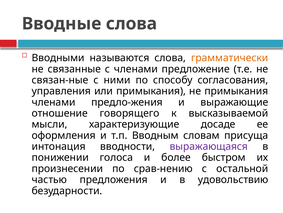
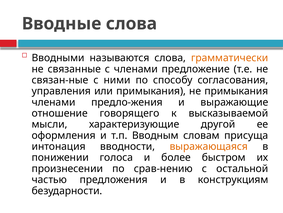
досаде: досаде -> другой
выражающаяся colour: purple -> orange
удовольствию: удовольствию -> конструкциям
